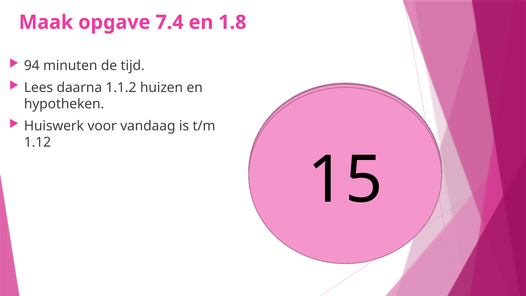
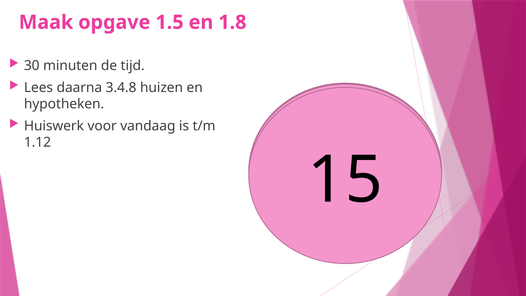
7.4: 7.4 -> 1.5
94: 94 -> 30
1.1.2: 1.1.2 -> 3.4.8
